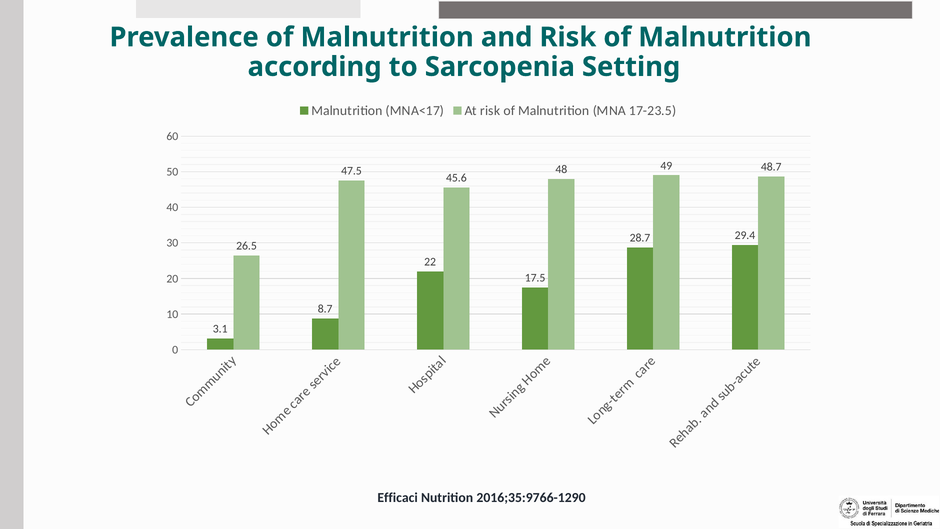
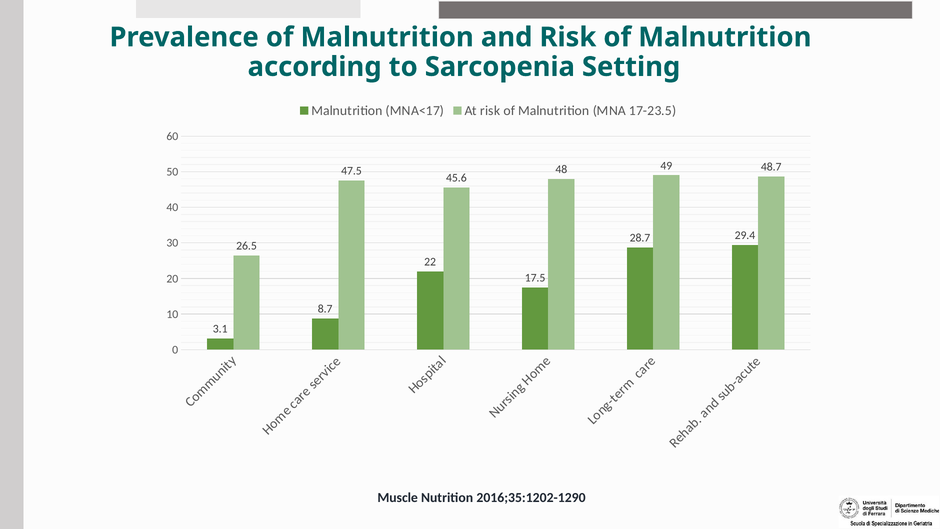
Efficaci: Efficaci -> Muscle
2016;35:9766-1290: 2016;35:9766-1290 -> 2016;35:1202-1290
